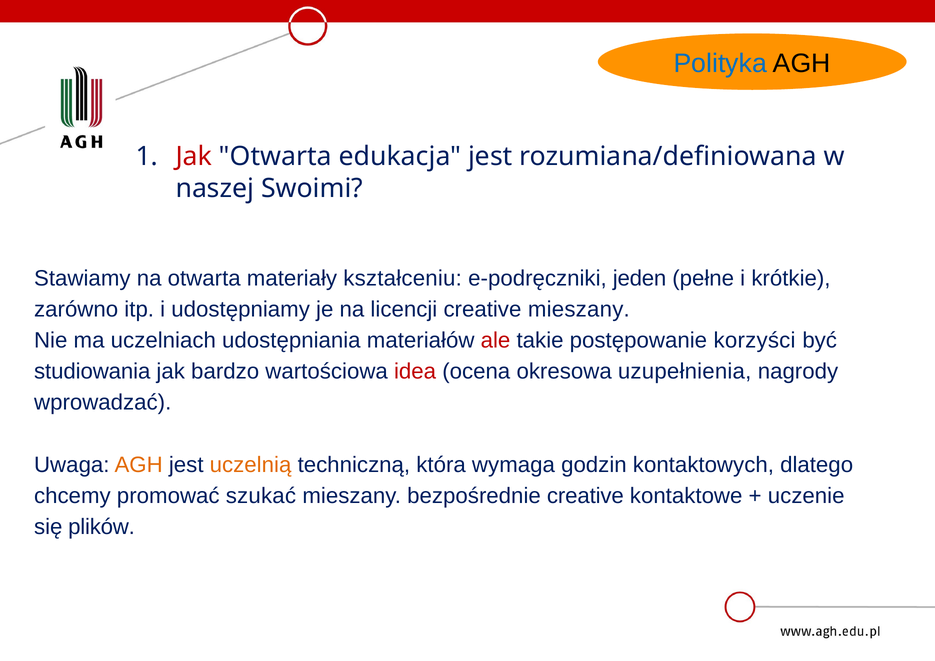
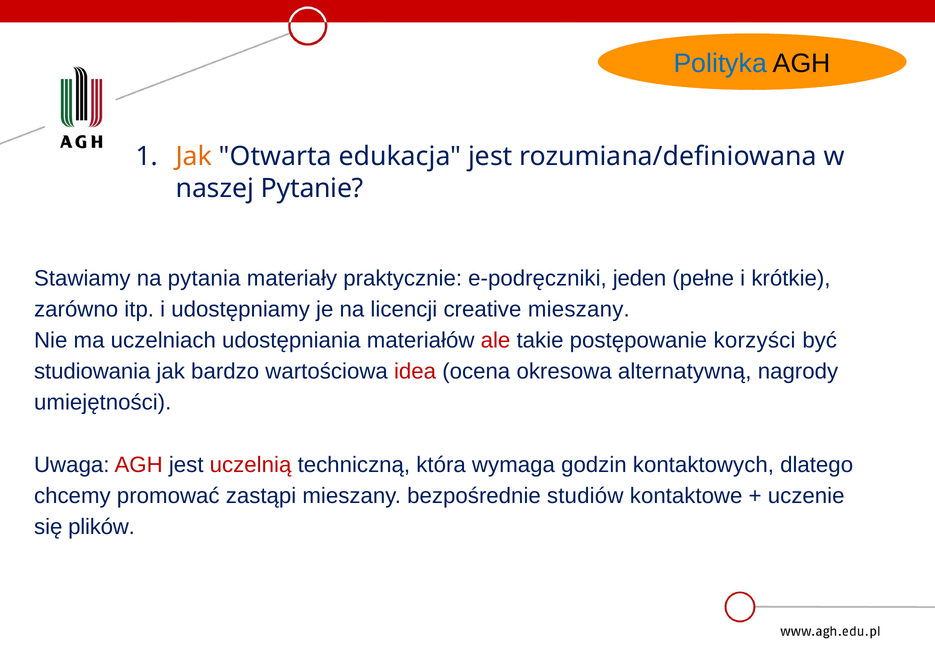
Jak at (194, 157) colour: red -> orange
Swoimi: Swoimi -> Pytanie
na otwarta: otwarta -> pytania
kształceniu: kształceniu -> praktycznie
uzupełnienia: uzupełnienia -> alternatywną
wprowadzać: wprowadzać -> umiejętności
AGH at (139, 465) colour: orange -> red
uczelnią colour: orange -> red
szukać: szukać -> zastąpi
bezpośrednie creative: creative -> studiów
